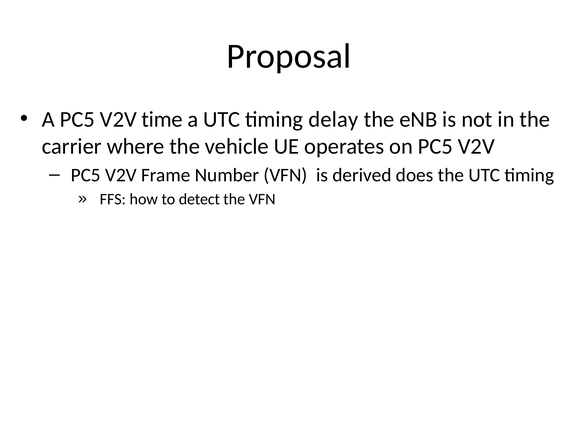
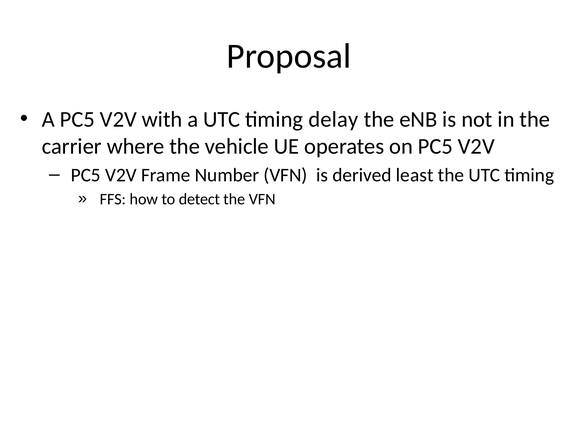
time: time -> with
does: does -> least
